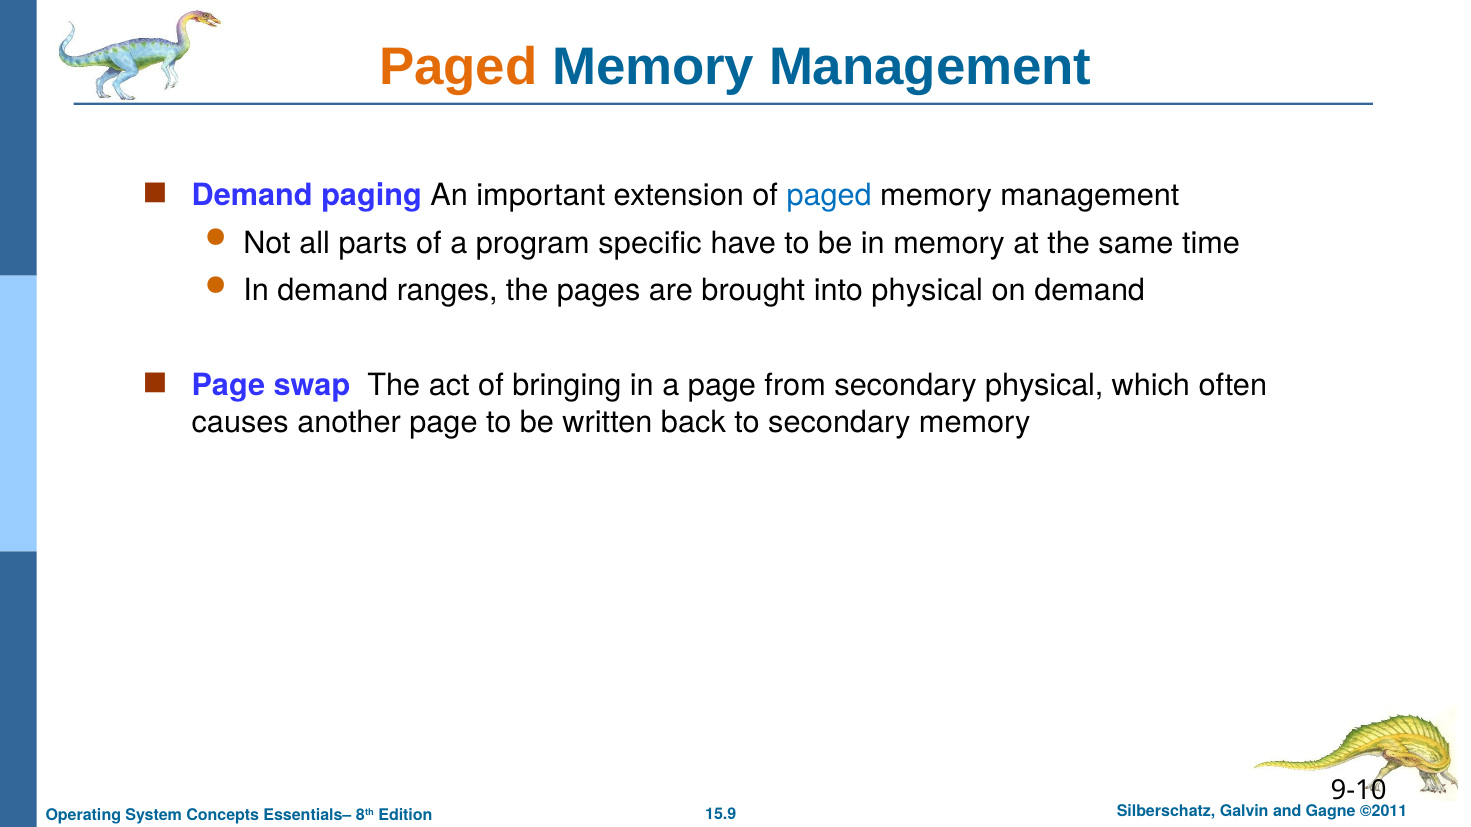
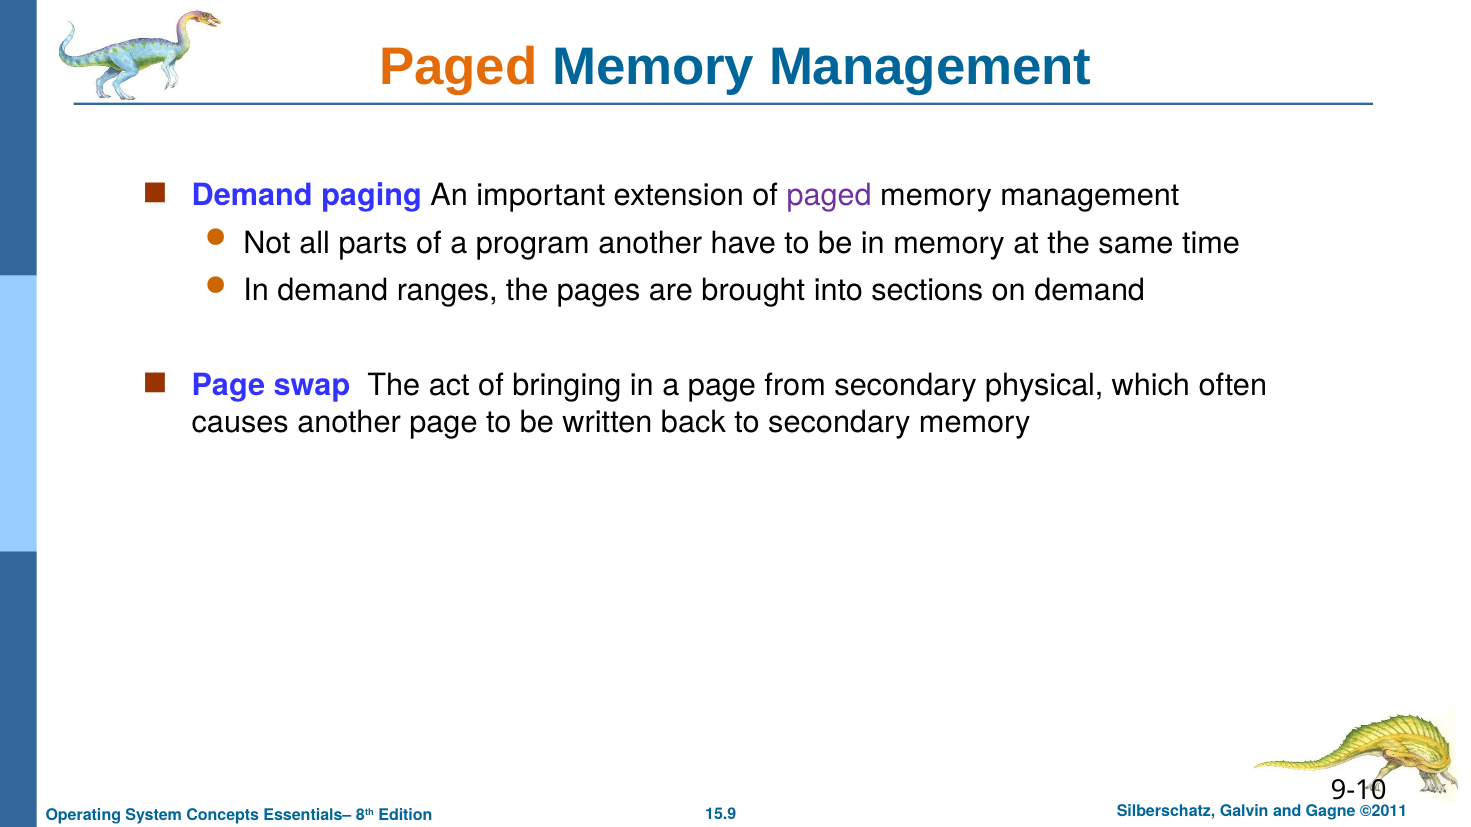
paged at (829, 196) colour: blue -> purple
program specific: specific -> another
into physical: physical -> sections
